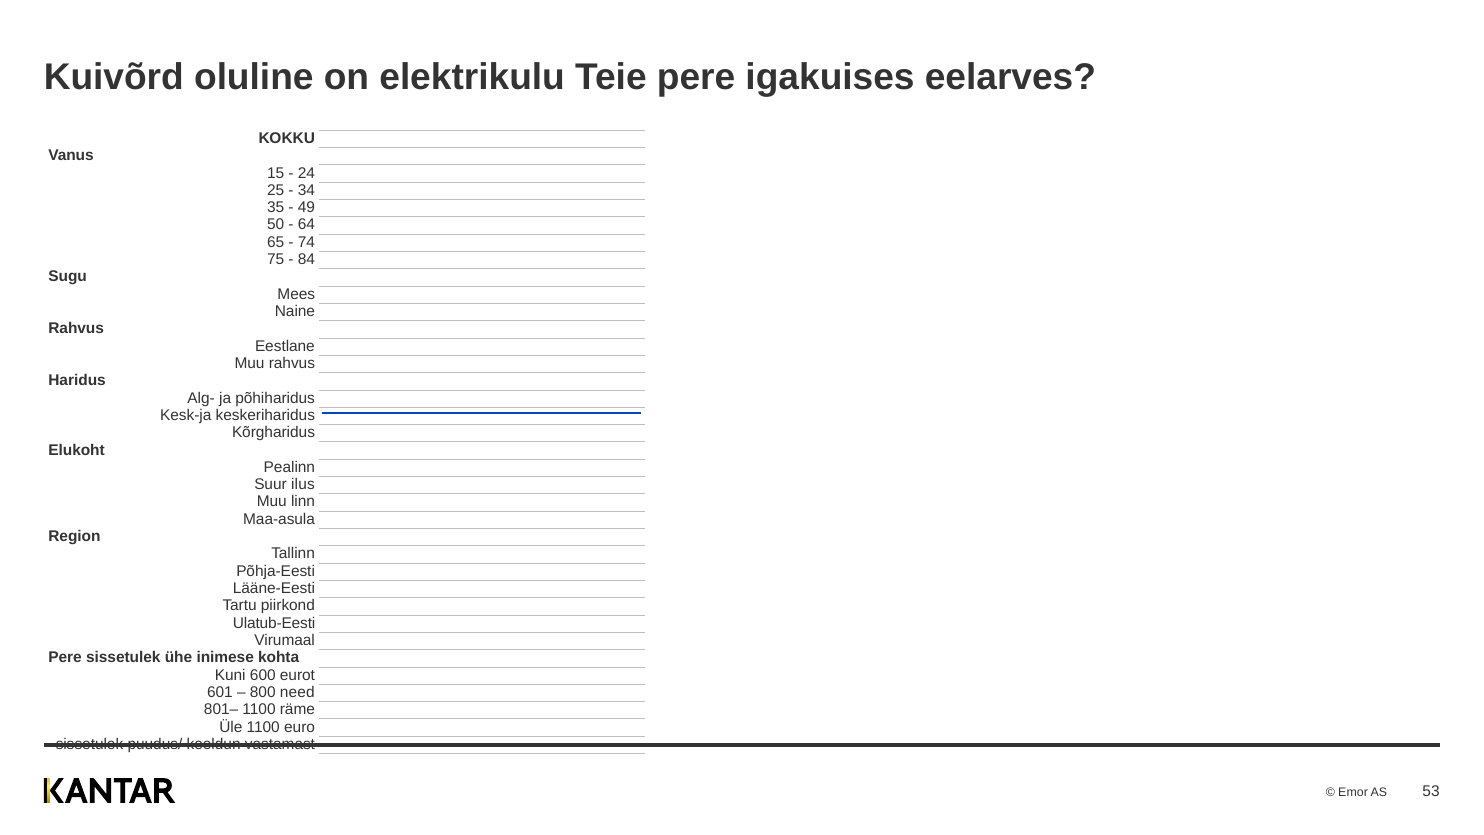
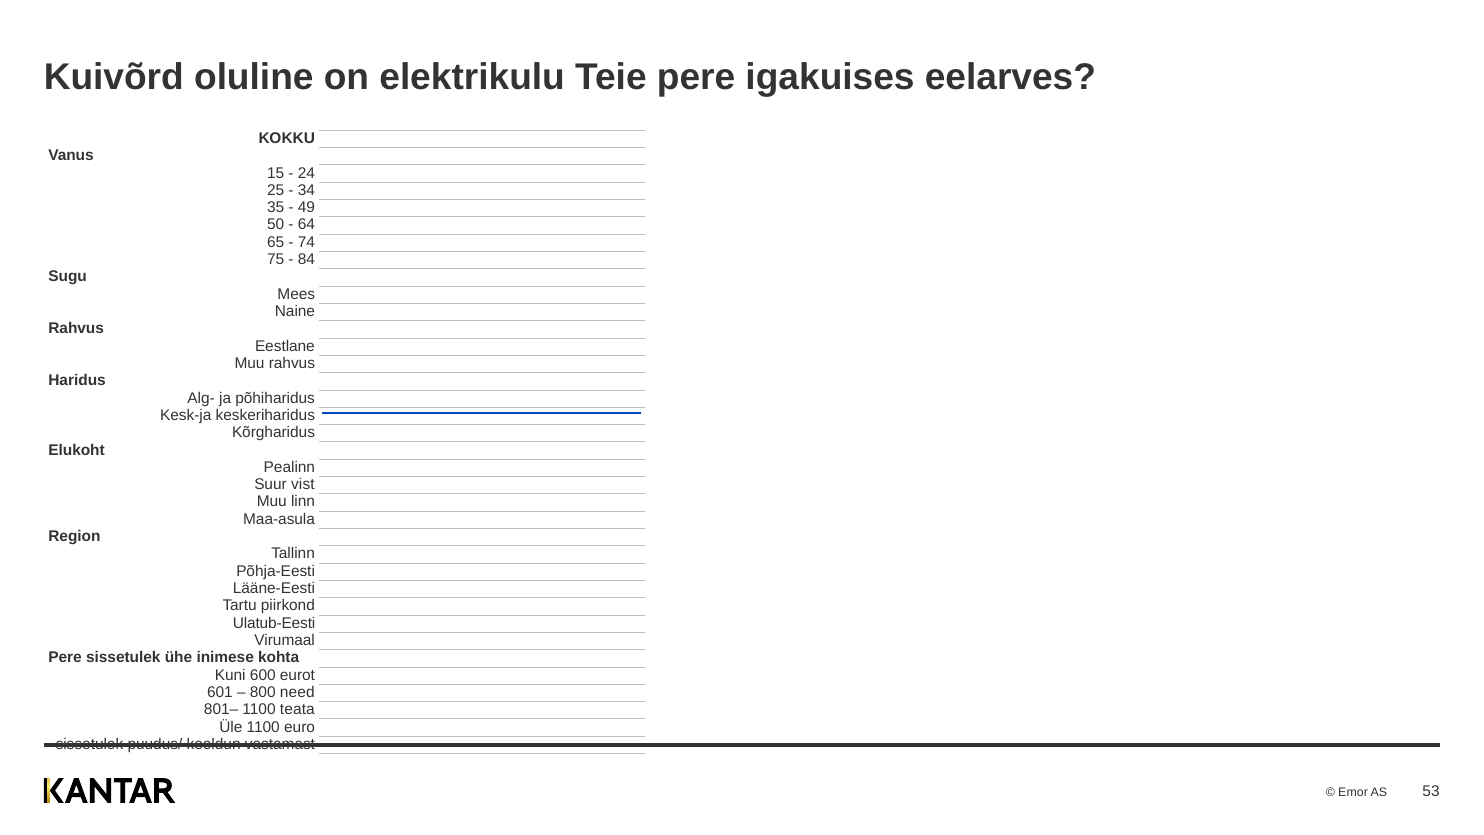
ilus: ilus -> vist
räme: räme -> teata
